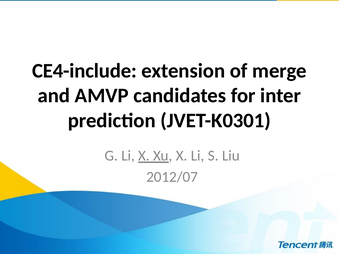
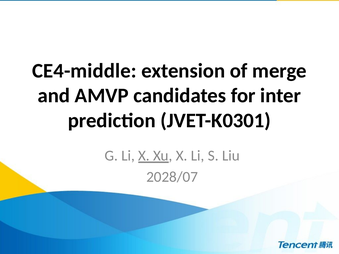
CE4-include: CE4-include -> CE4-middle
2012/07: 2012/07 -> 2028/07
